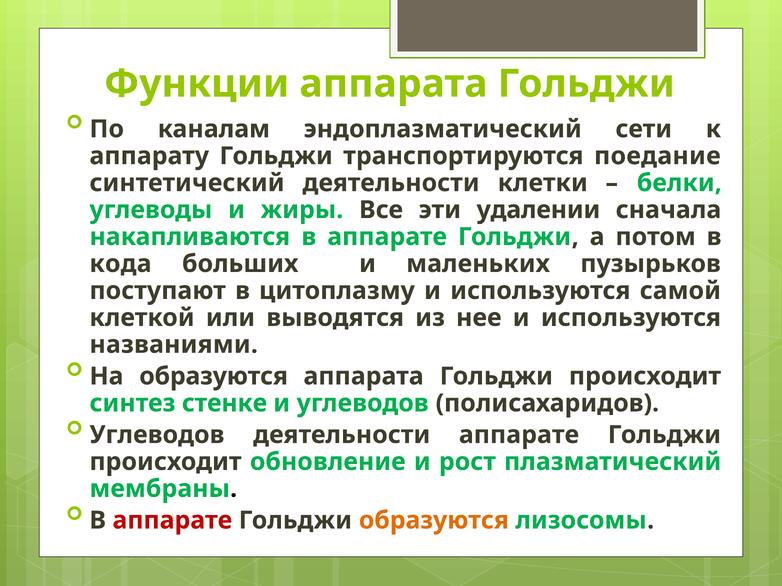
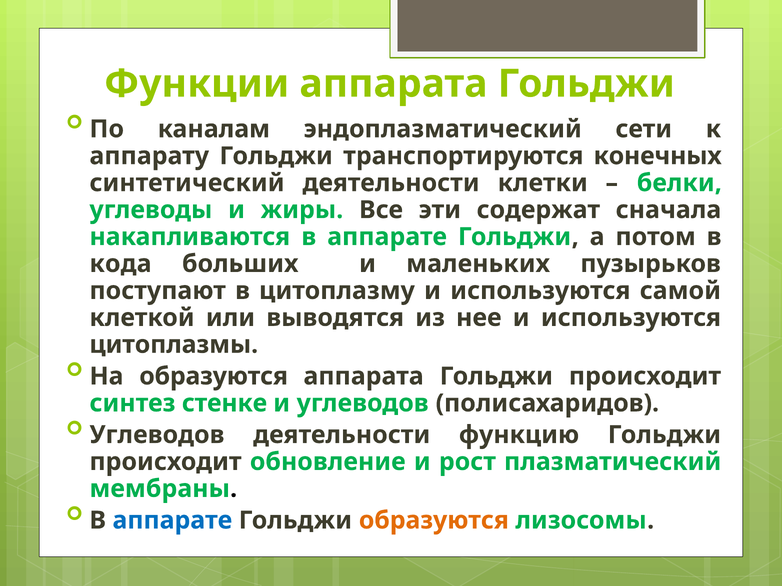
поедание: поедание -> конечных
удалении: удалении -> содержат
названиями: названиями -> цитоплазмы
деятельности аппарате: аппарате -> функцию
аппарате at (172, 521) colour: red -> blue
